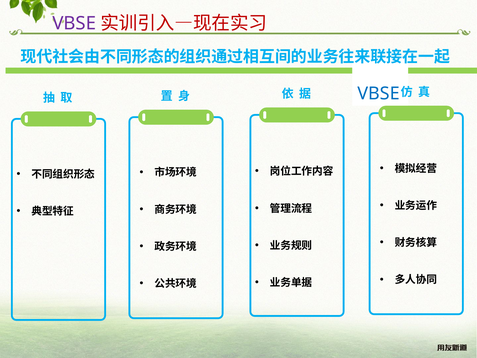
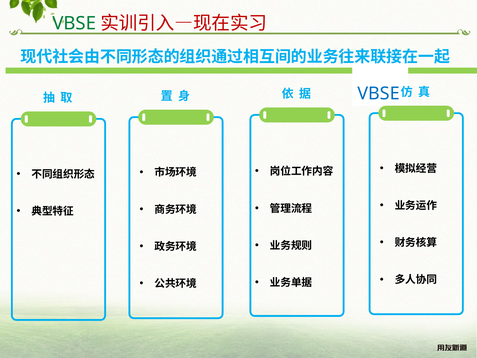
VBSE at (74, 23) colour: purple -> green
